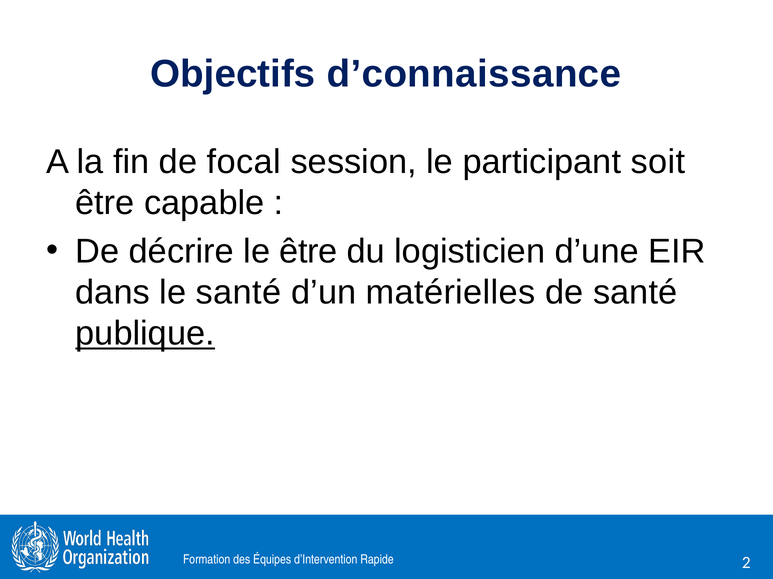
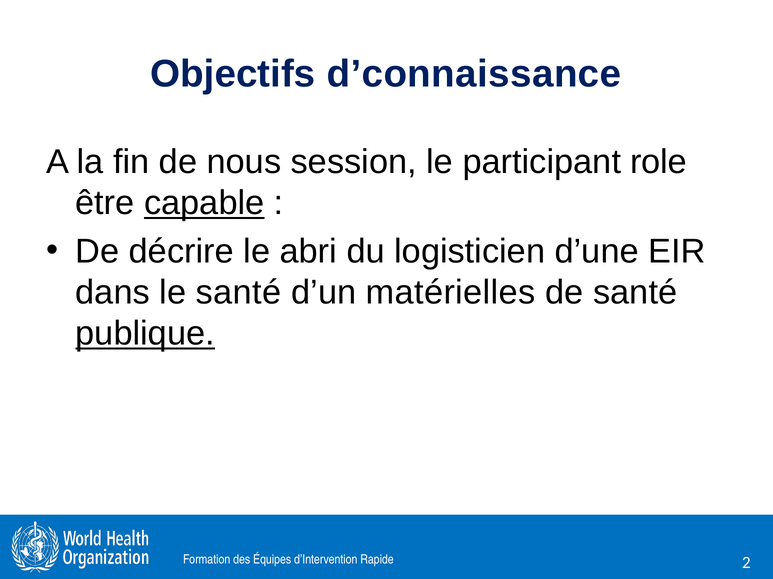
focal: focal -> nous
soit: soit -> role
capable underline: none -> present
le être: être -> abri
